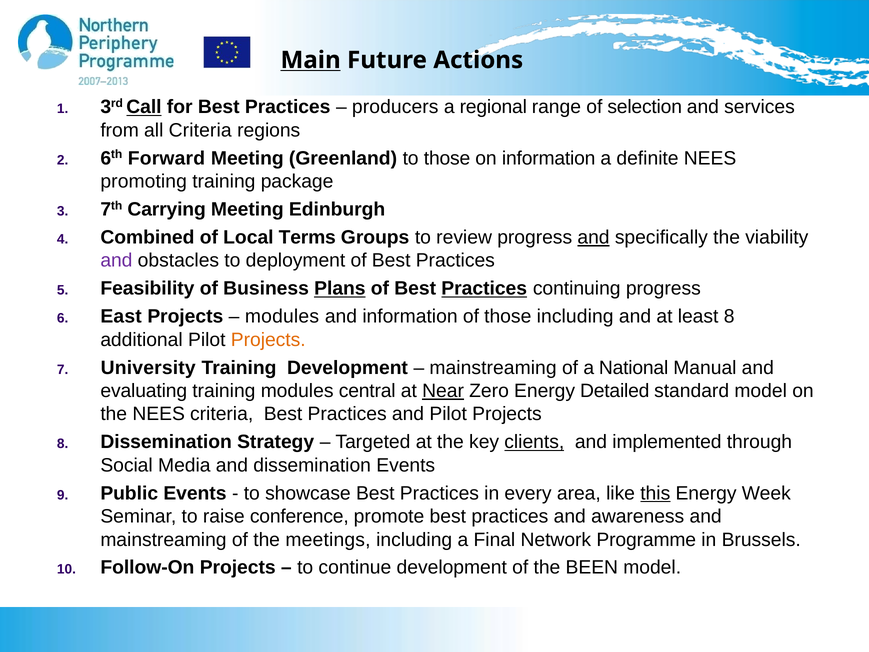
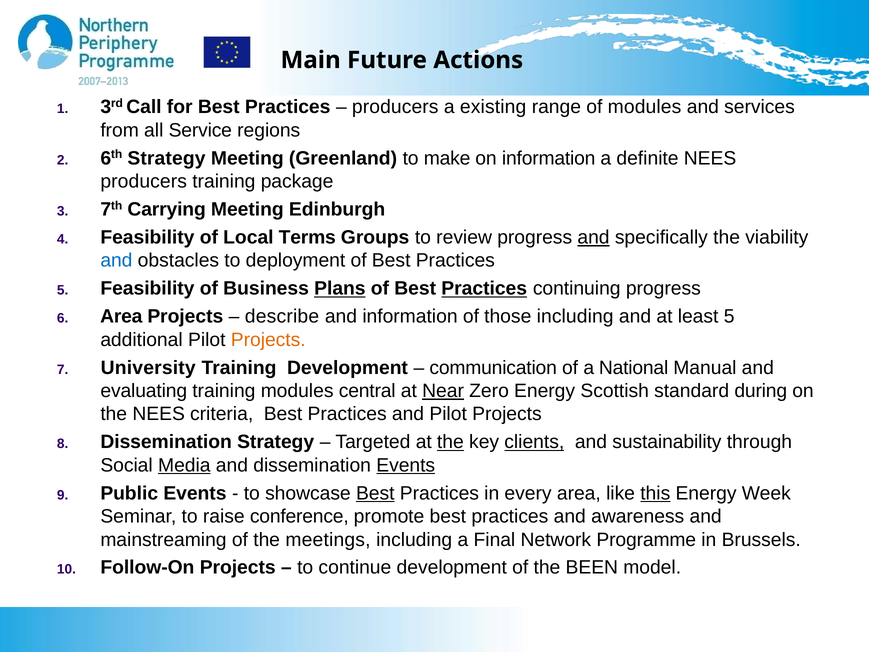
Main underline: present -> none
Call underline: present -> none
regional: regional -> existing
of selection: selection -> modules
all Criteria: Criteria -> Service
6th Forward: Forward -> Strategy
to those: those -> make
promoting at (144, 181): promoting -> producers
Combined at (147, 237): Combined -> Feasibility
and at (116, 261) colour: purple -> blue
East at (121, 316): East -> Area
modules at (282, 316): modules -> describe
least 8: 8 -> 5
mainstreaming at (493, 368): mainstreaming -> communication
Detailed: Detailed -> Scottish
standard model: model -> during
the at (450, 442) underline: none -> present
implemented: implemented -> sustainability
Media underline: none -> present
Events at (406, 465) underline: none -> present
Best at (375, 493) underline: none -> present
